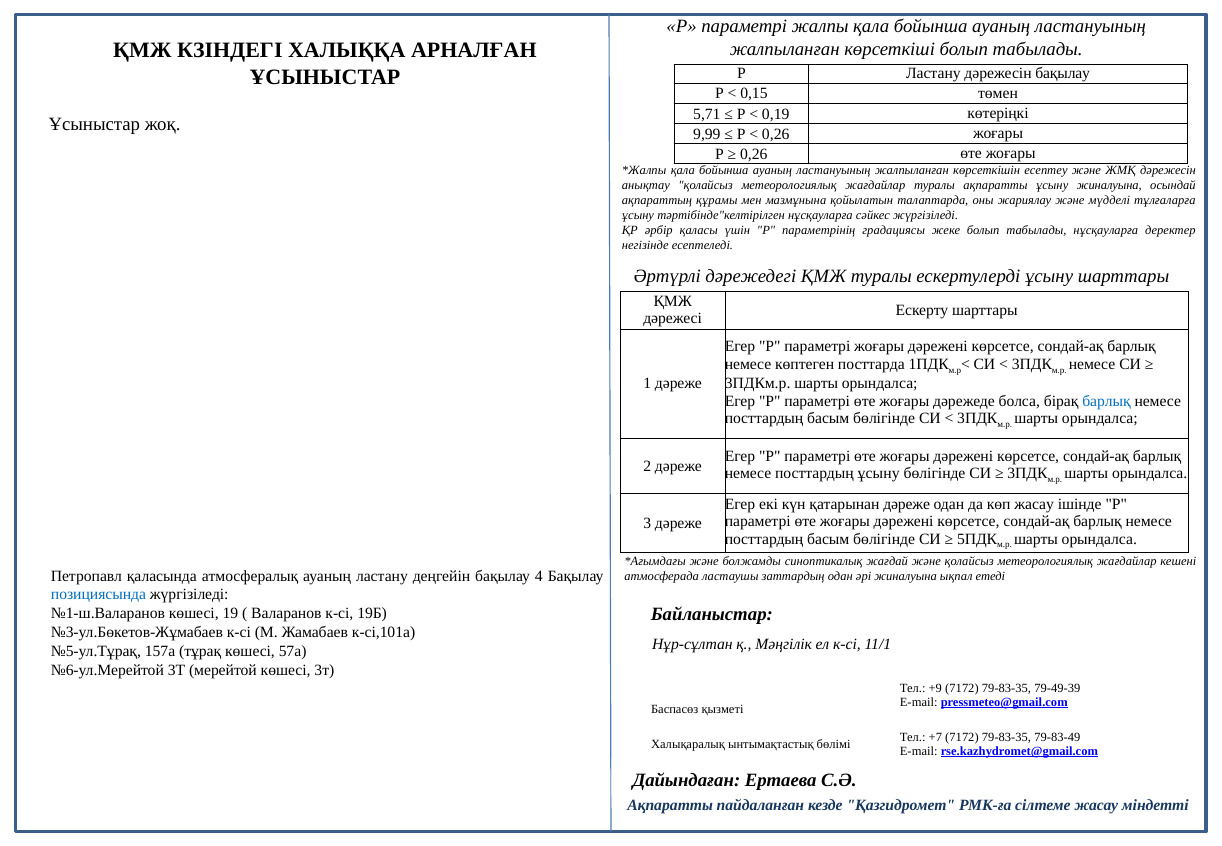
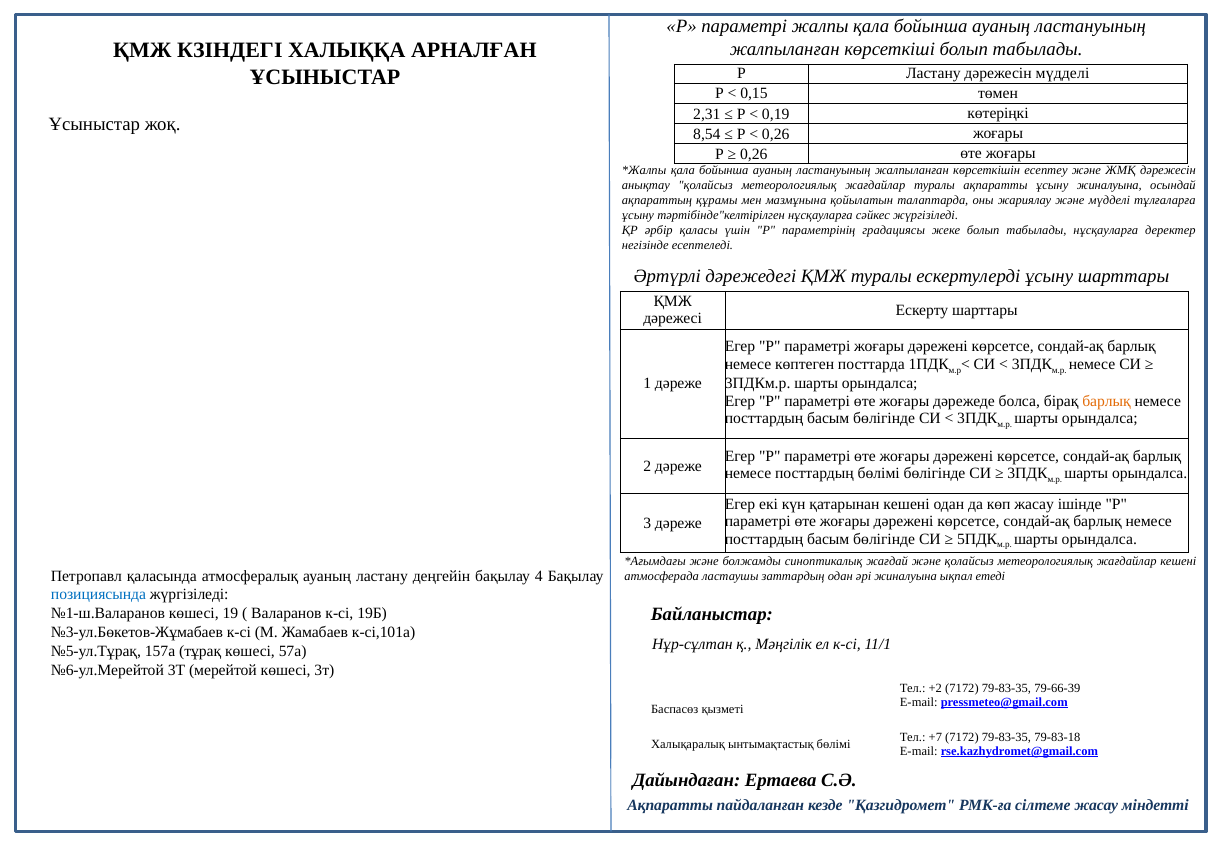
дәрежесін бақылау: бақылау -> мүдделі
5,71: 5,71 -> 2,31
9,99: 9,99 -> 8,54
барлық at (1106, 401) colour: blue -> orange
посттардың ұсыну: ұсыну -> бөлімі
қатарынан дәреже: дәреже -> кешені
+9: +9 -> +2
79-49-39: 79-49-39 -> 79-66-39
79-83-49: 79-83-49 -> 79-83-18
